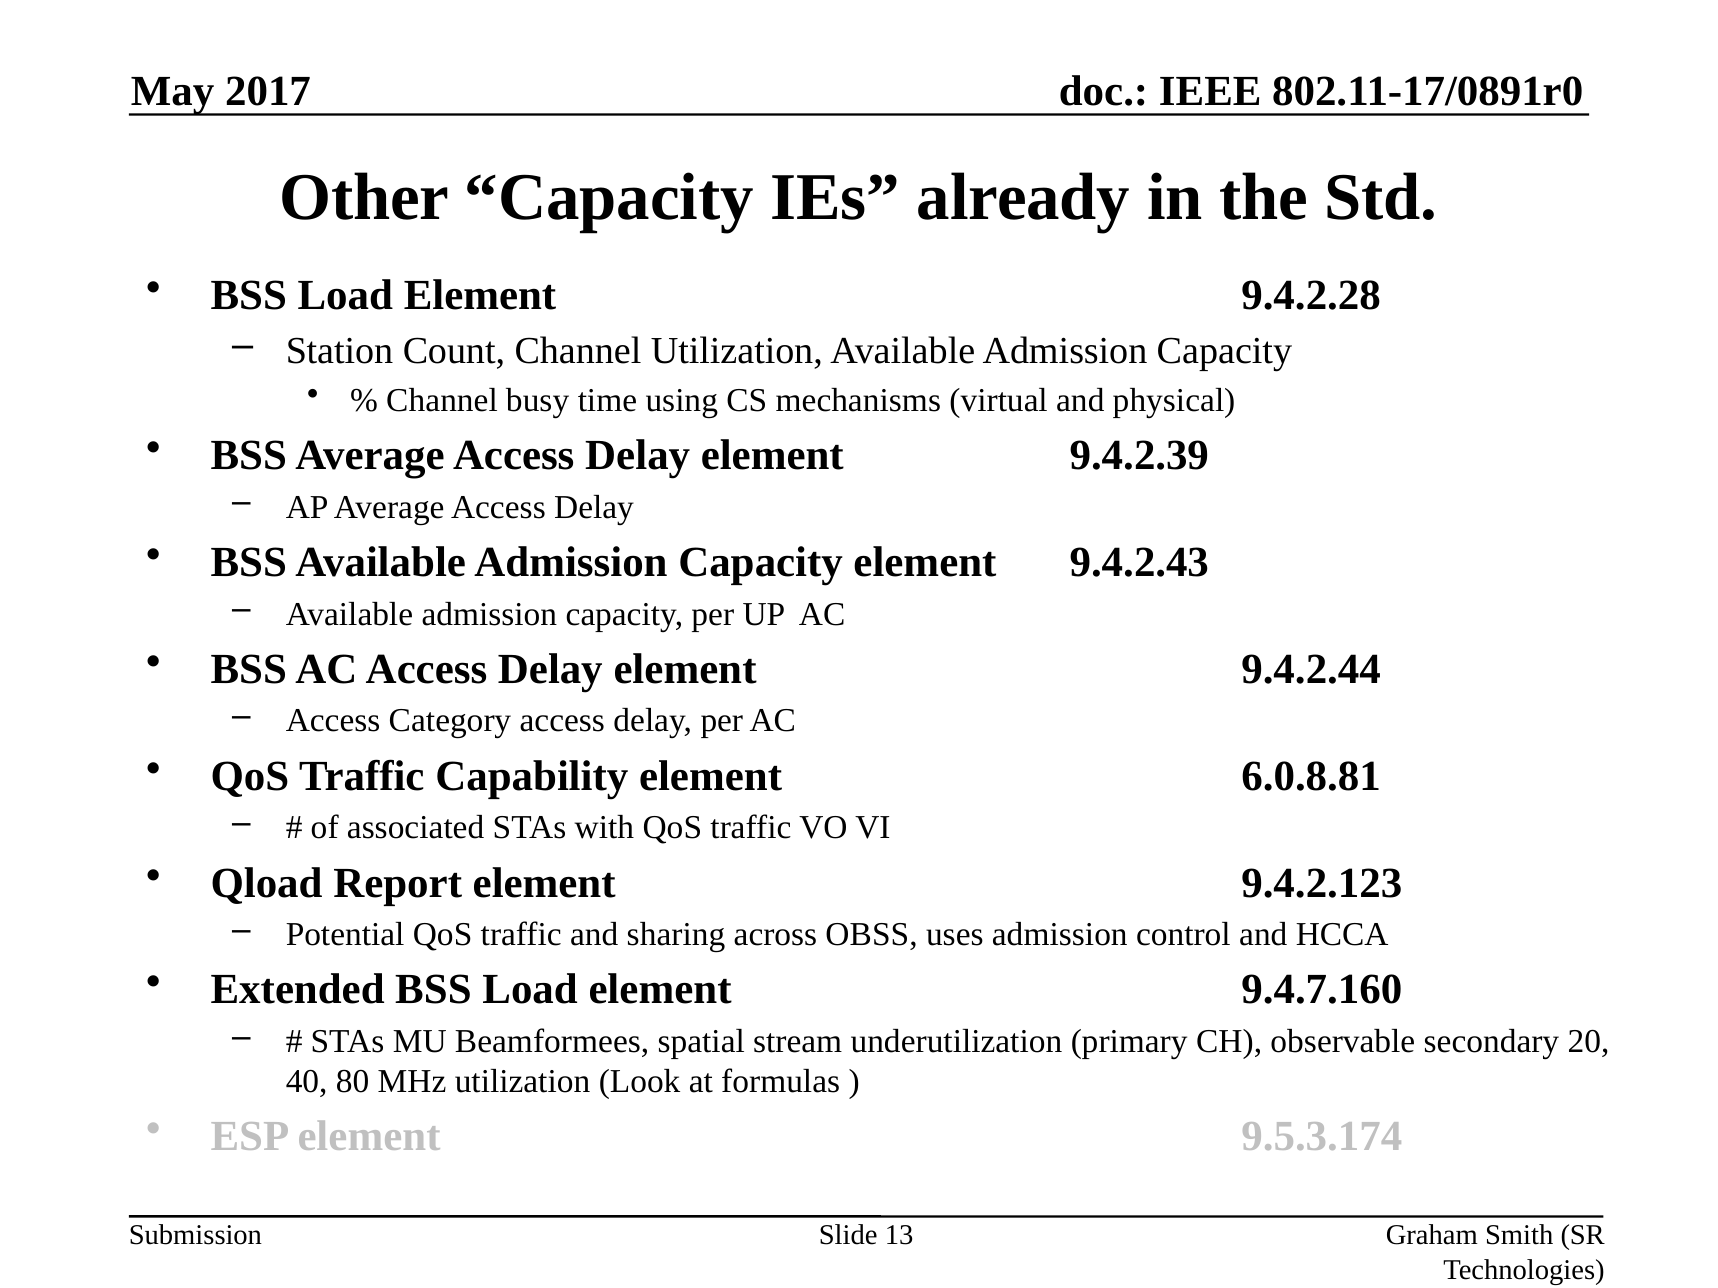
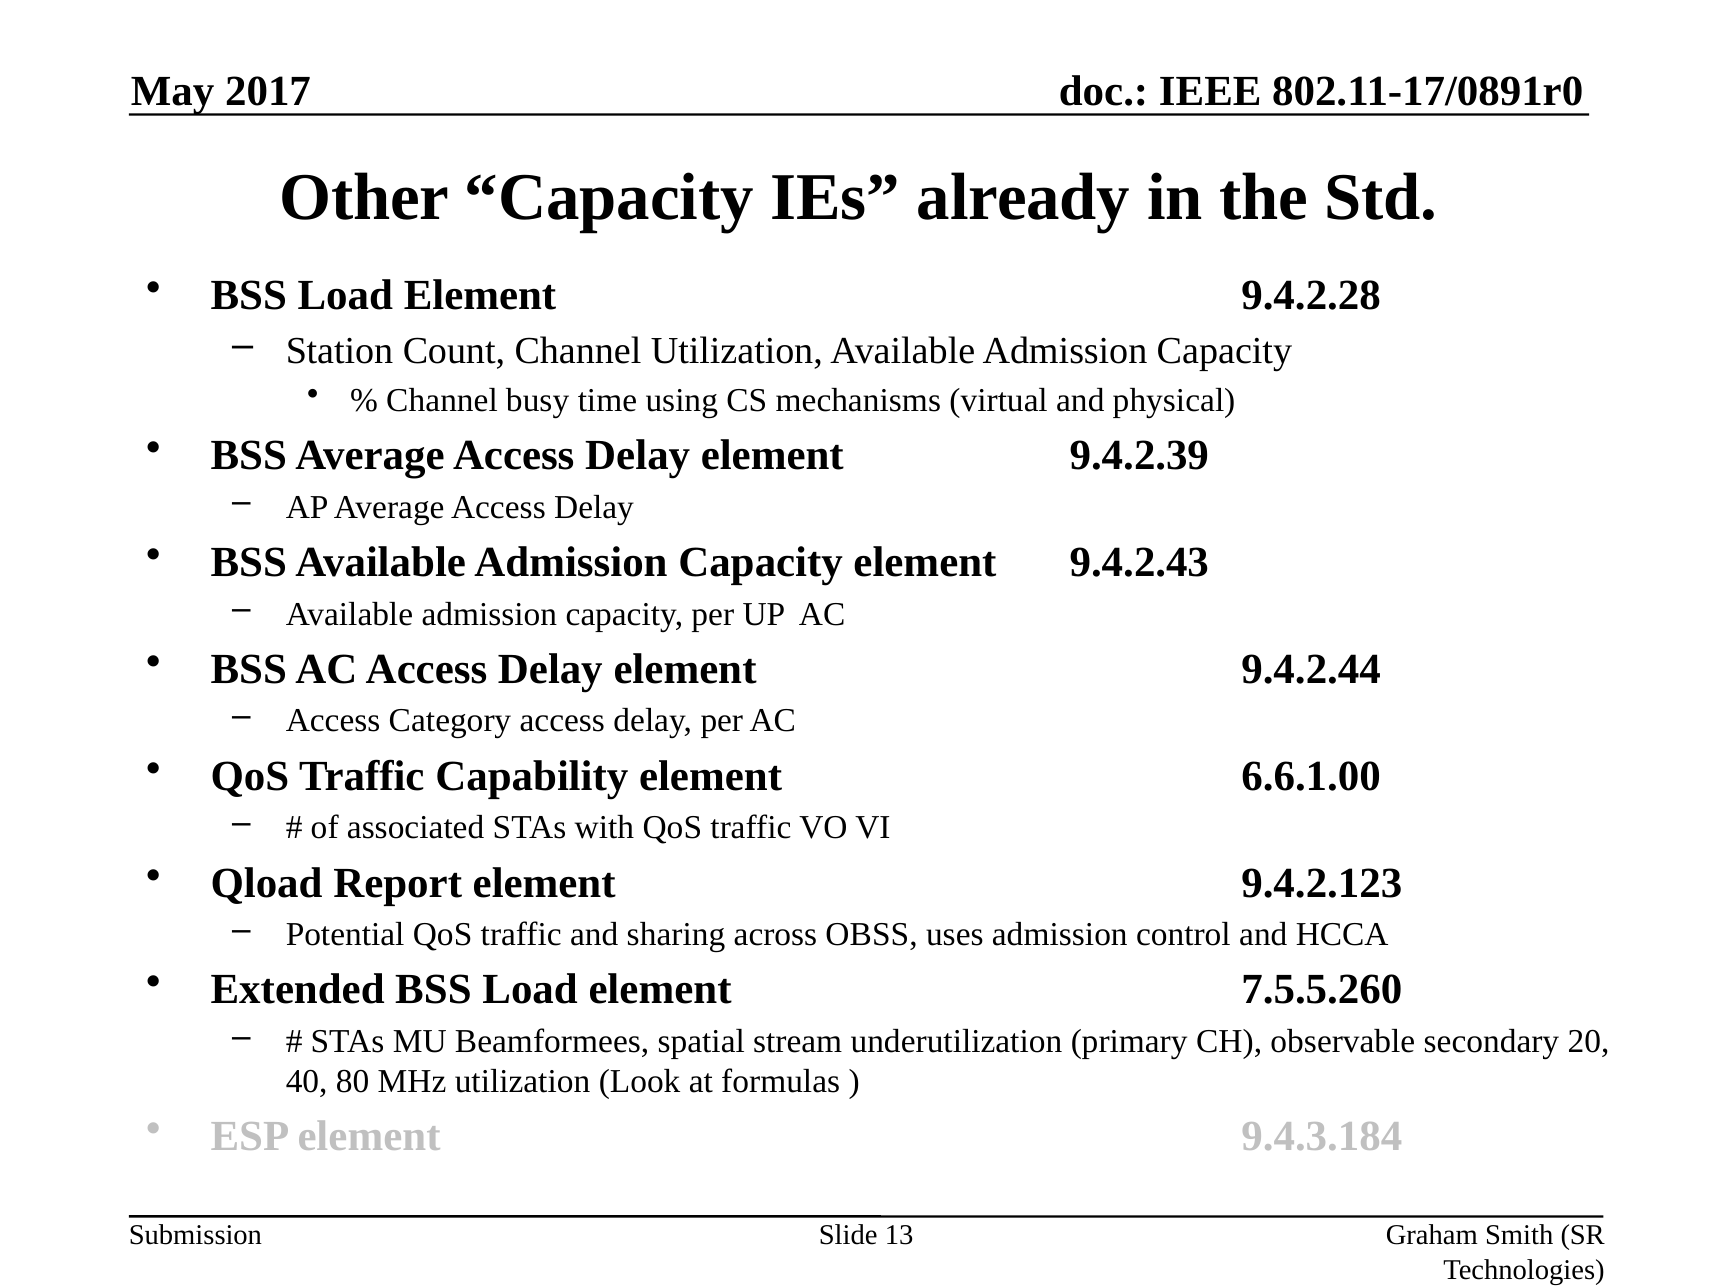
6.0.8.81: 6.0.8.81 -> 6.6.1.00
9.4.7.160: 9.4.7.160 -> 7.5.5.260
9.5.3.174: 9.5.3.174 -> 9.4.3.184
